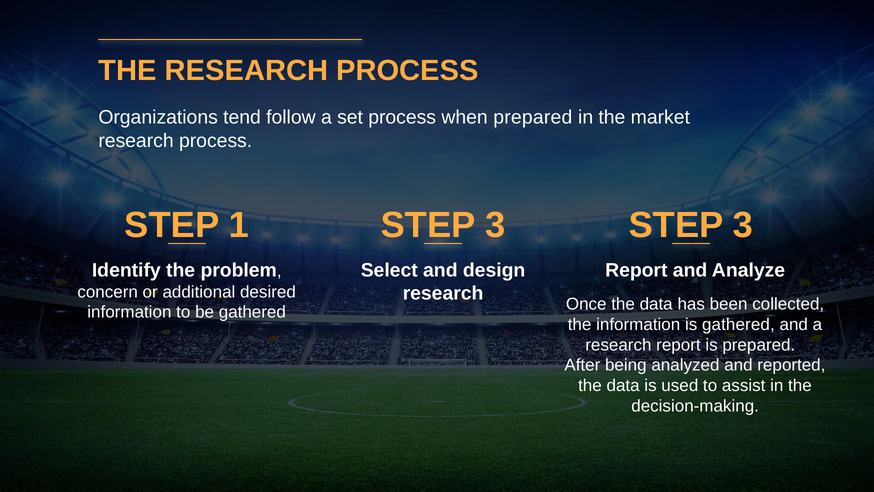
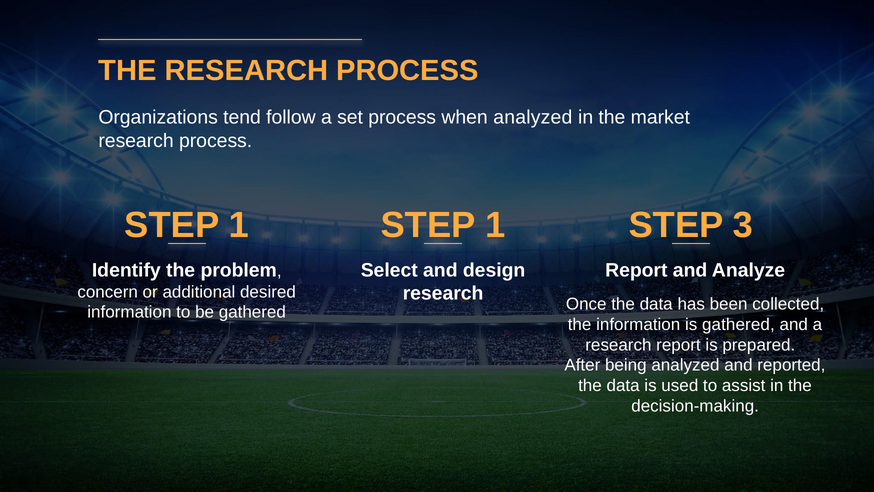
when prepared: prepared -> analyzed
3 at (495, 225): 3 -> 1
